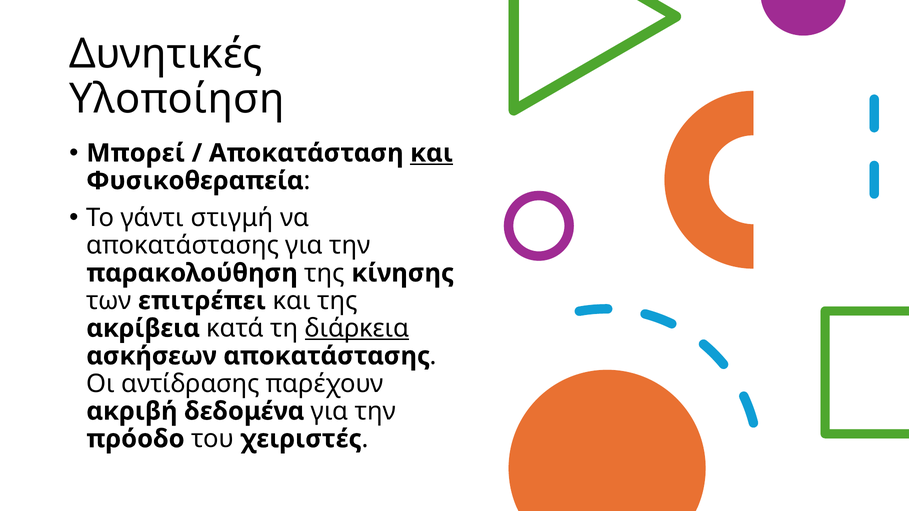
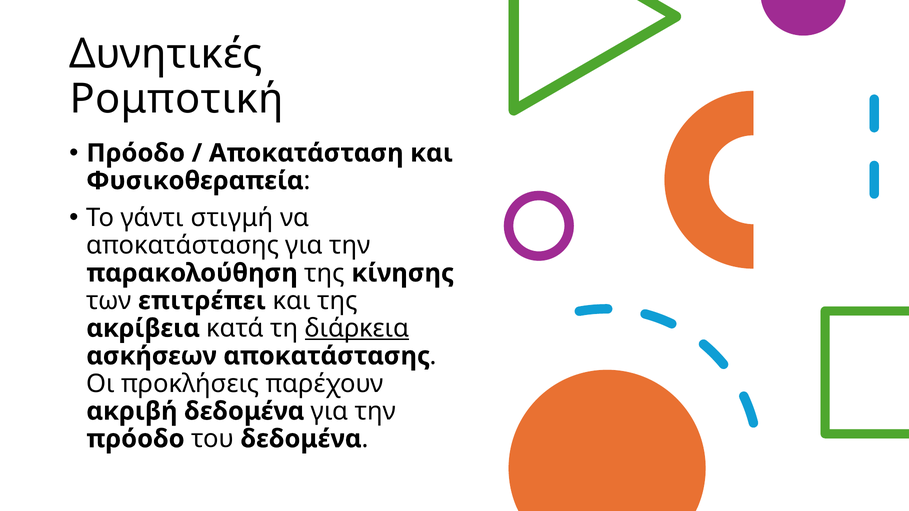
Υλοποίηση: Υλοποίηση -> Ρομποτική
Μπορεί at (136, 153): Μπορεί -> Πρόοδο
και at (432, 153) underline: present -> none
αντίδρασης: αντίδρασης -> προκλήσεις
του χειριστές: χειριστές -> δεδομένα
